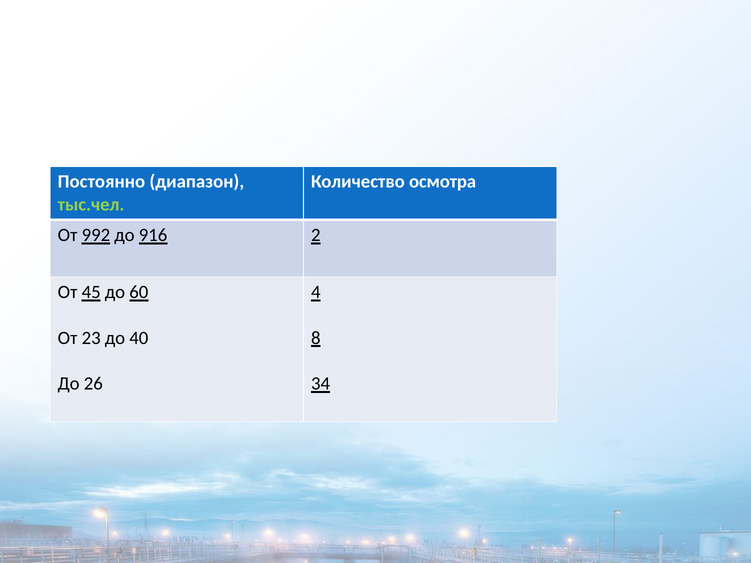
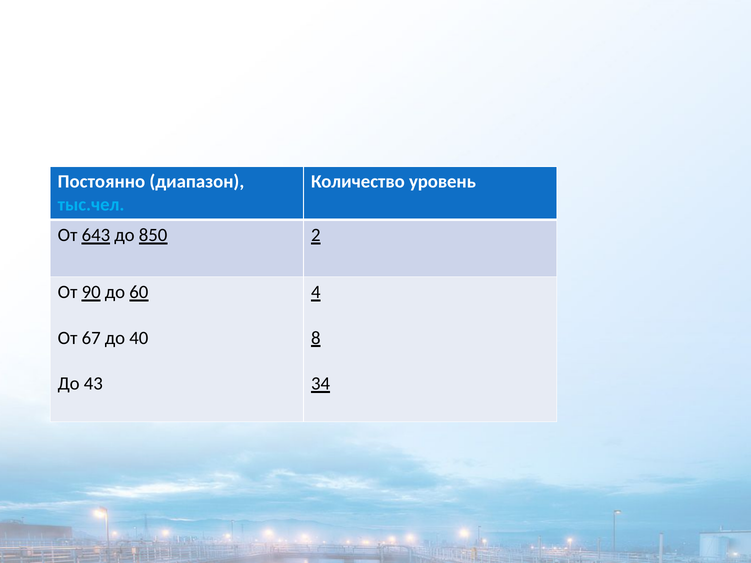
осмотра: осмотра -> уровень
тыс.чел colour: light green -> light blue
992: 992 -> 643
916: 916 -> 850
45: 45 -> 90
23: 23 -> 67
26: 26 -> 43
